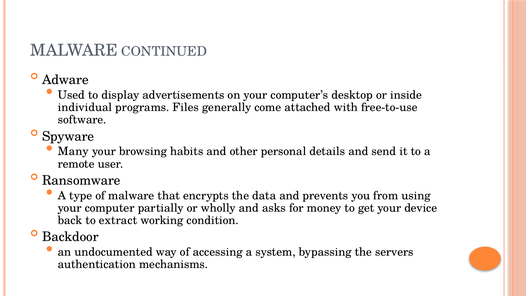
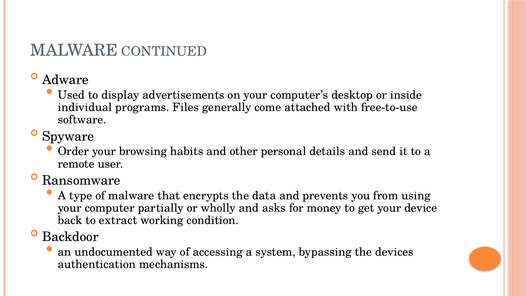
Many: Many -> Order
servers: servers -> devices
